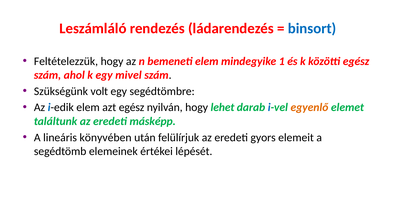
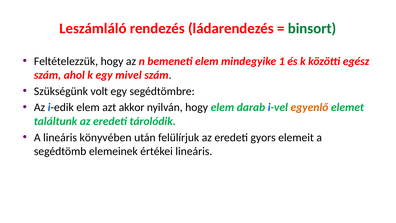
binsort colour: blue -> green
azt egész: egész -> akkor
hogy lehet: lehet -> elem
másképp: másképp -> tárolódik
értékei lépését: lépését -> lineáris
